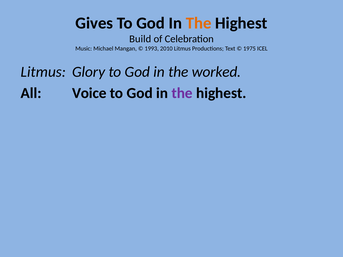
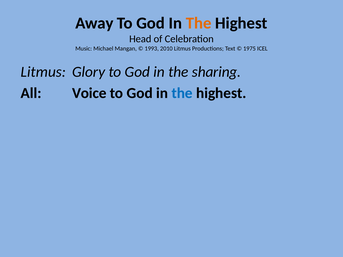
Gives: Gives -> Away
Build: Build -> Head
worked: worked -> sharing
the at (182, 93) colour: purple -> blue
